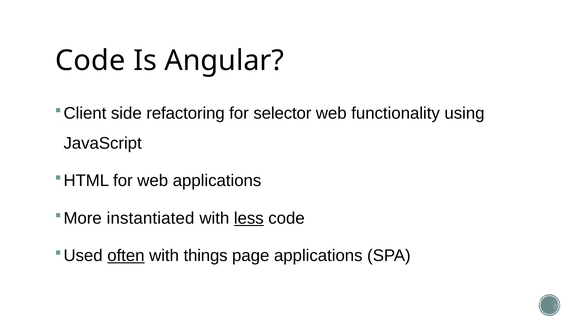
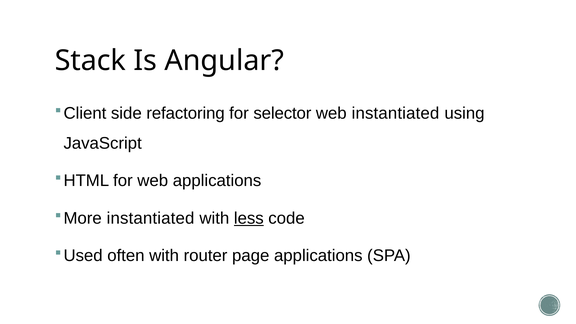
Code at (90, 61): Code -> Stack
web functionality: functionality -> instantiated
often underline: present -> none
things: things -> router
